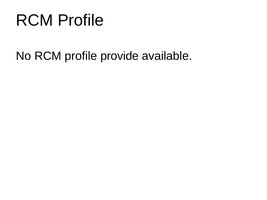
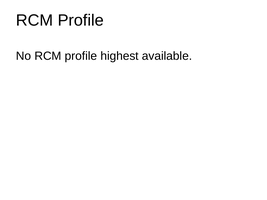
provide: provide -> highest
